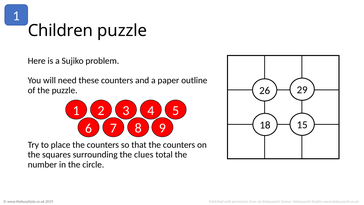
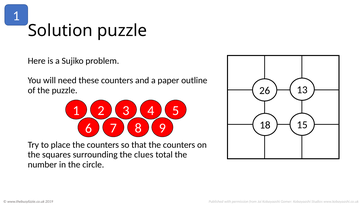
Children: Children -> Solution
29: 29 -> 13
